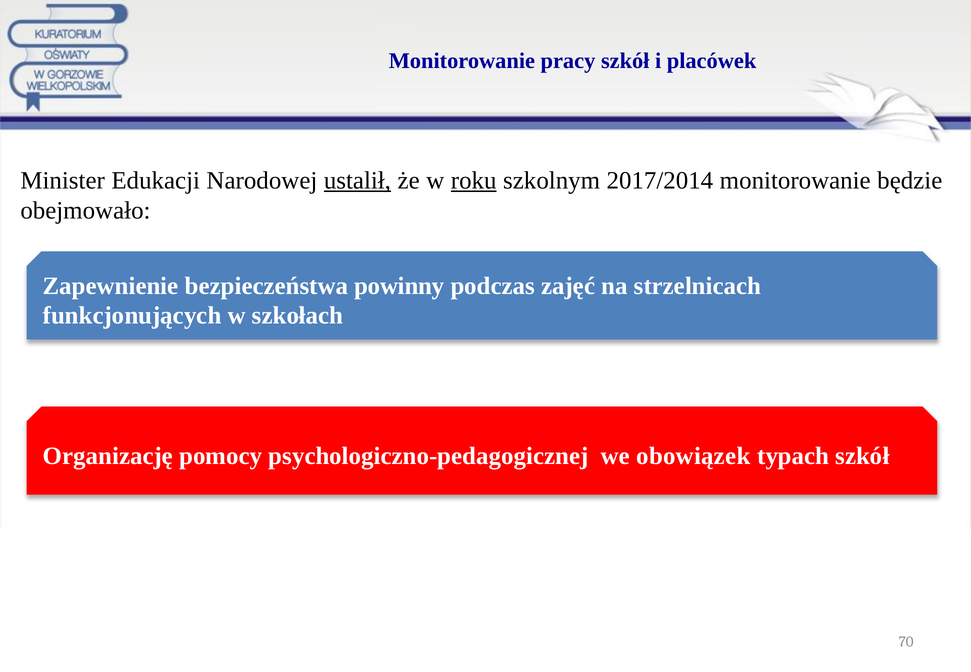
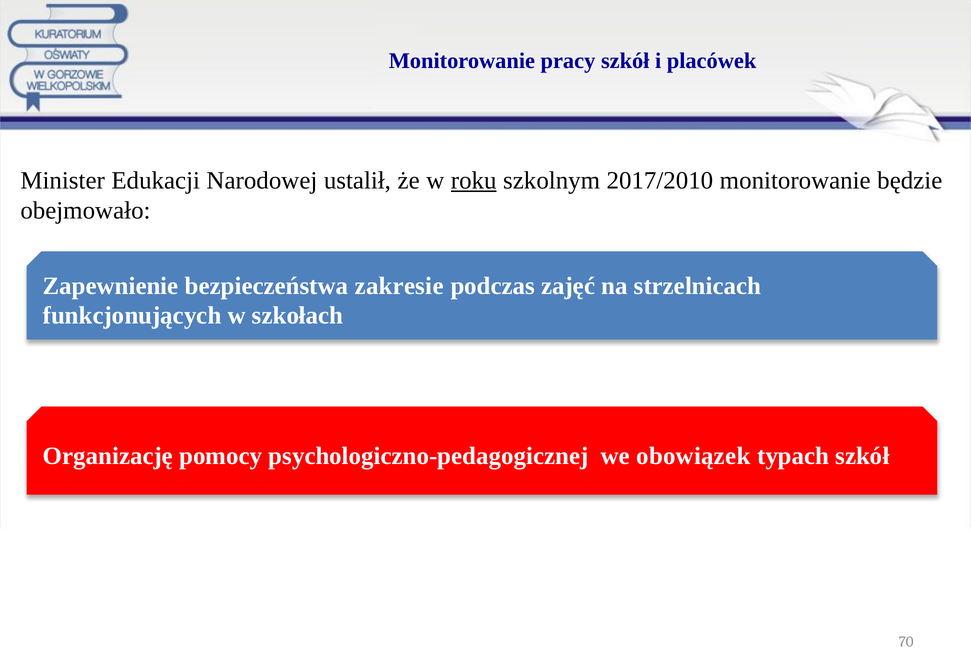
ustalił underline: present -> none
2017/2014: 2017/2014 -> 2017/2010
powinny: powinny -> zakresie
